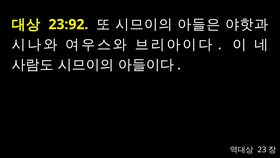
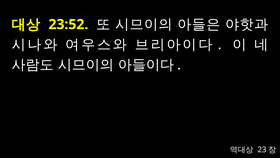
23:92: 23:92 -> 23:52
